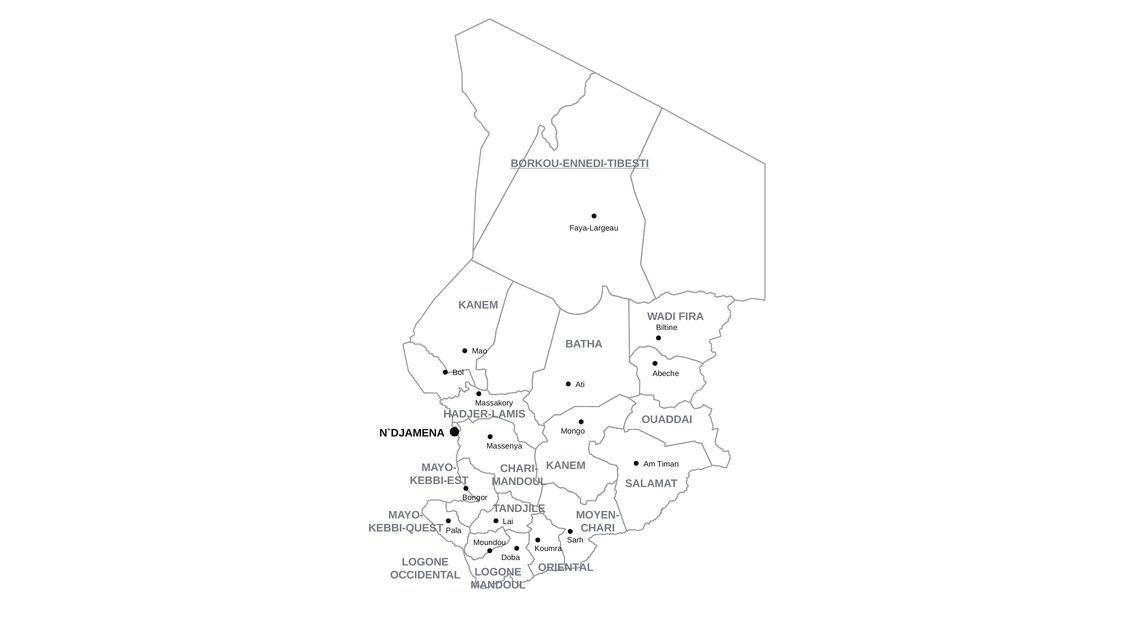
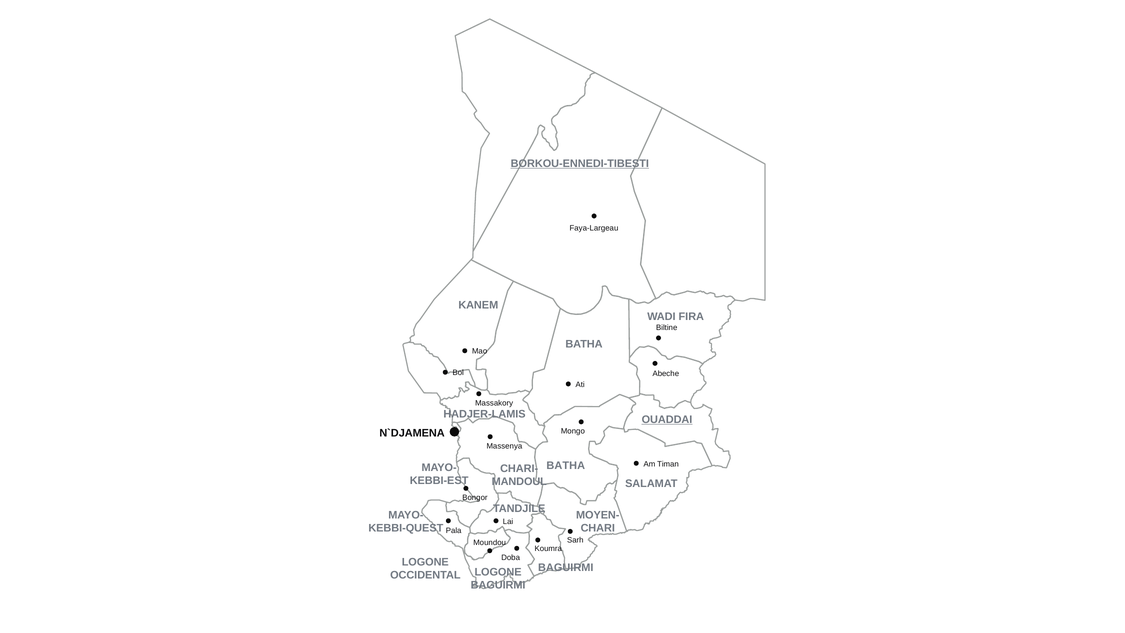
OUADDAI underline: none -> present
KANEM at (566, 465): KANEM -> BATHA
ORIENTAL at (566, 568): ORIENTAL -> BAGUIRMI
MANDOUL at (498, 585): MANDOUL -> BAGUIRMI
